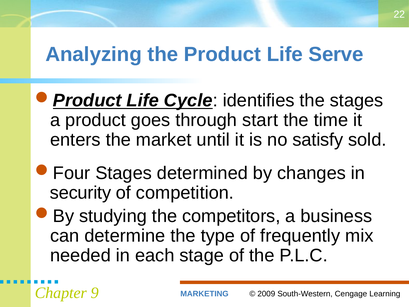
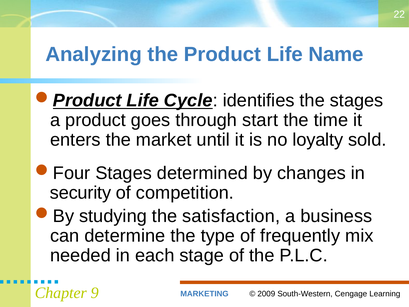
Serve: Serve -> Name
satisfy: satisfy -> loyalty
competitors: competitors -> satisfaction
